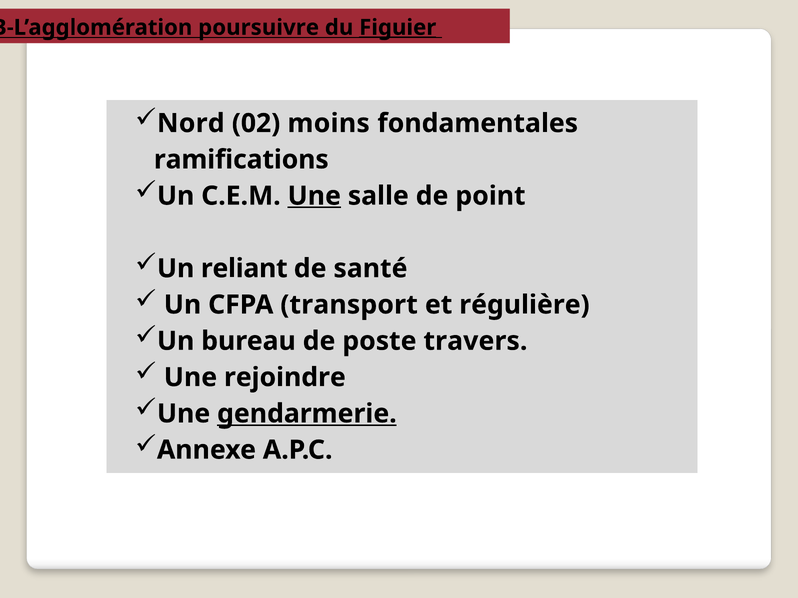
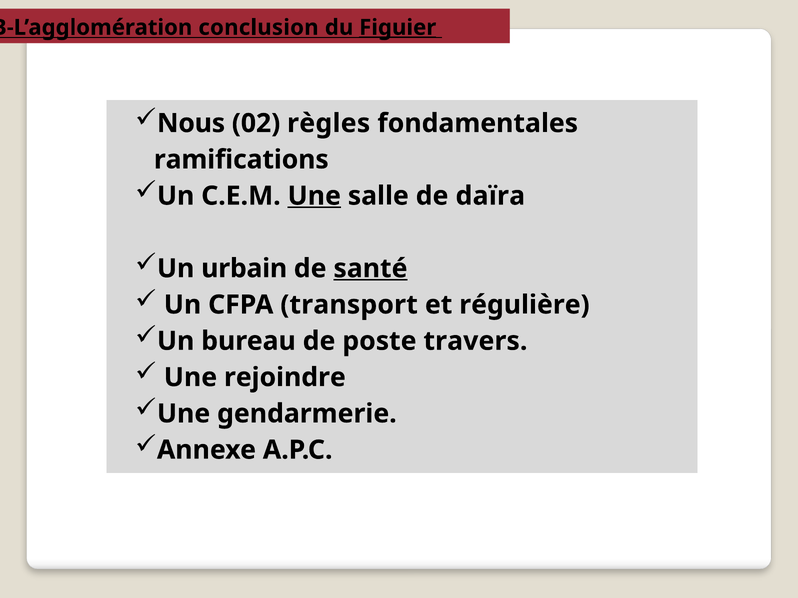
poursuivre: poursuivre -> conclusion
Nord: Nord -> Nous
moins: moins -> règles
point: point -> daïra
reliant: reliant -> urbain
santé underline: none -> present
gendarmerie underline: present -> none
